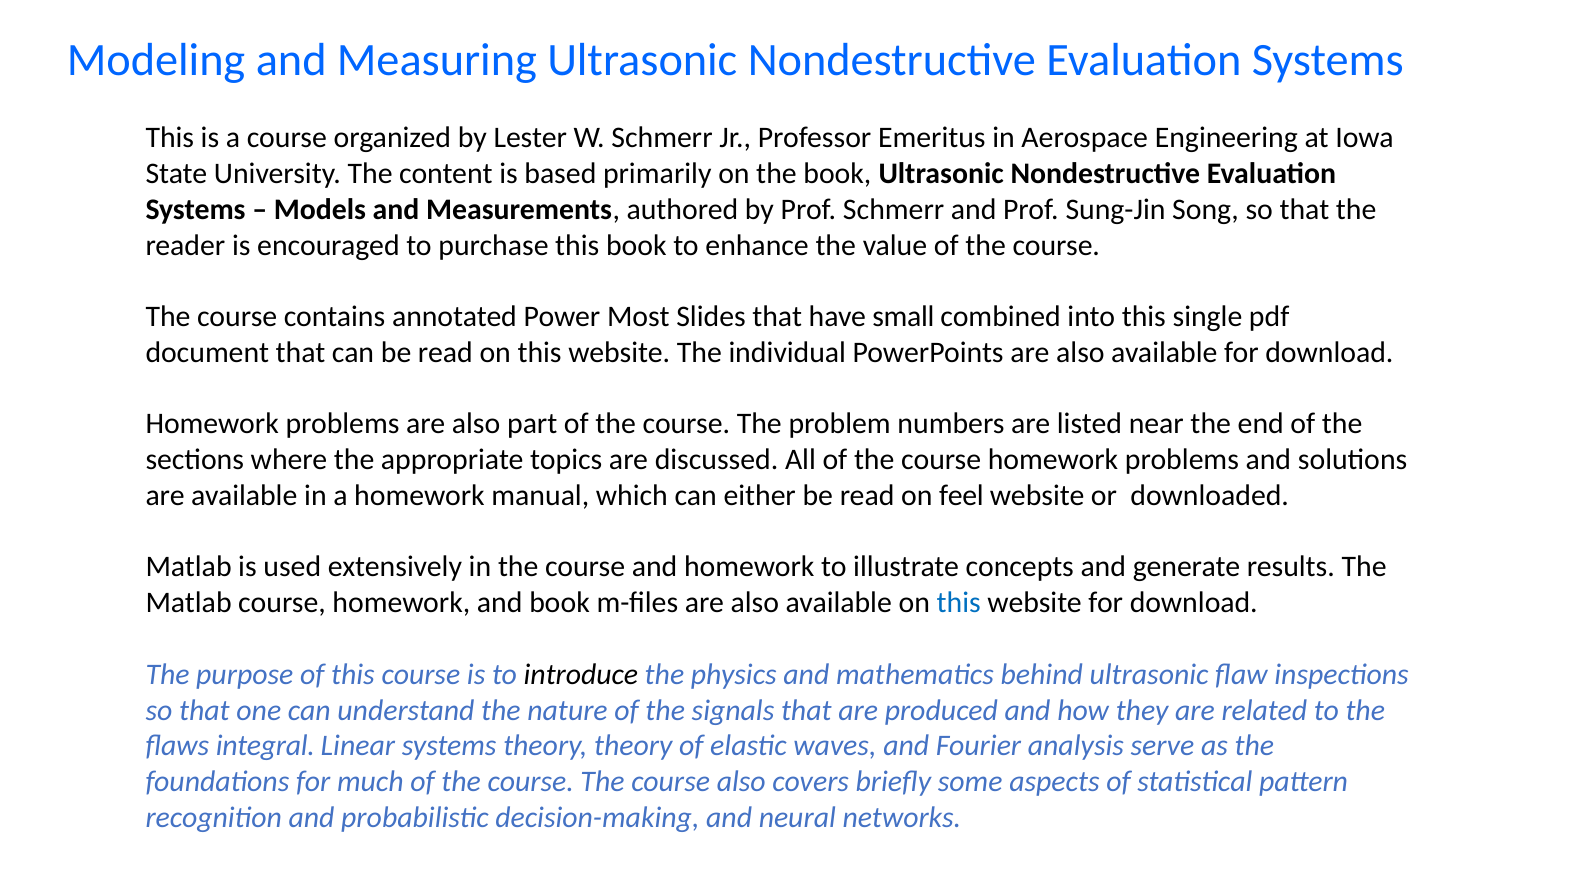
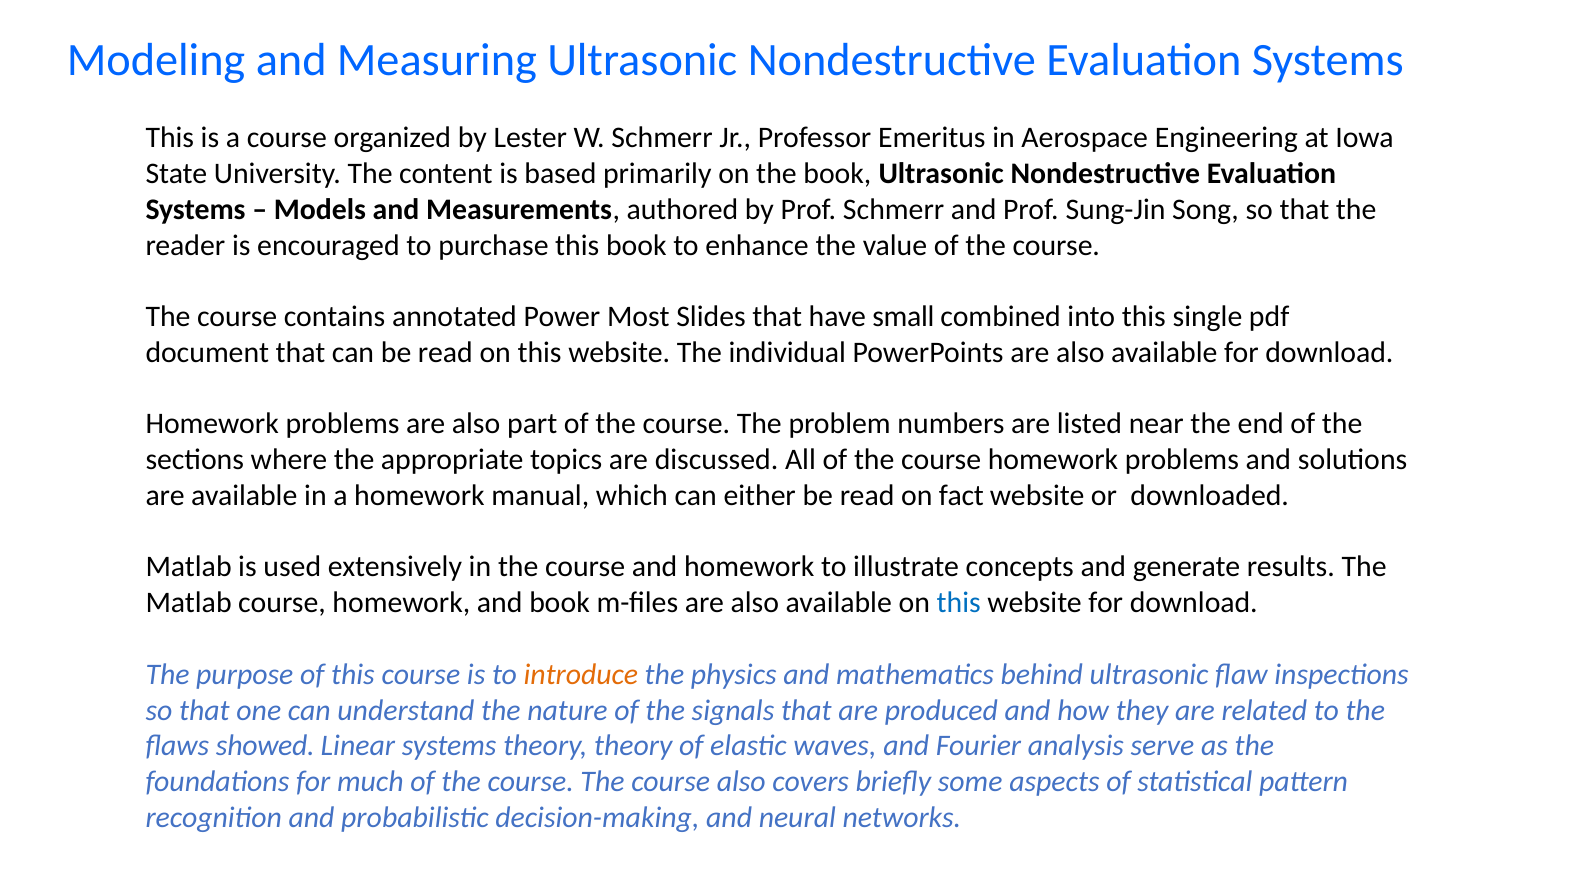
feel: feel -> fact
introduce colour: black -> orange
integral: integral -> showed
